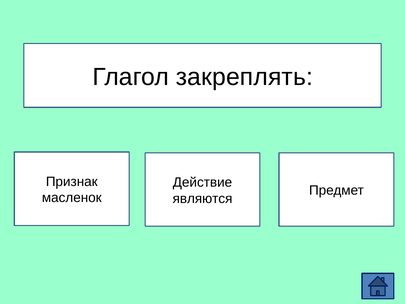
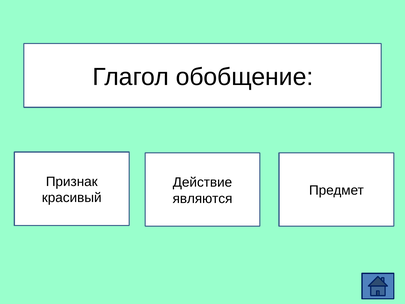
закреплять: закреплять -> обобщение
масленок: масленок -> красивый
